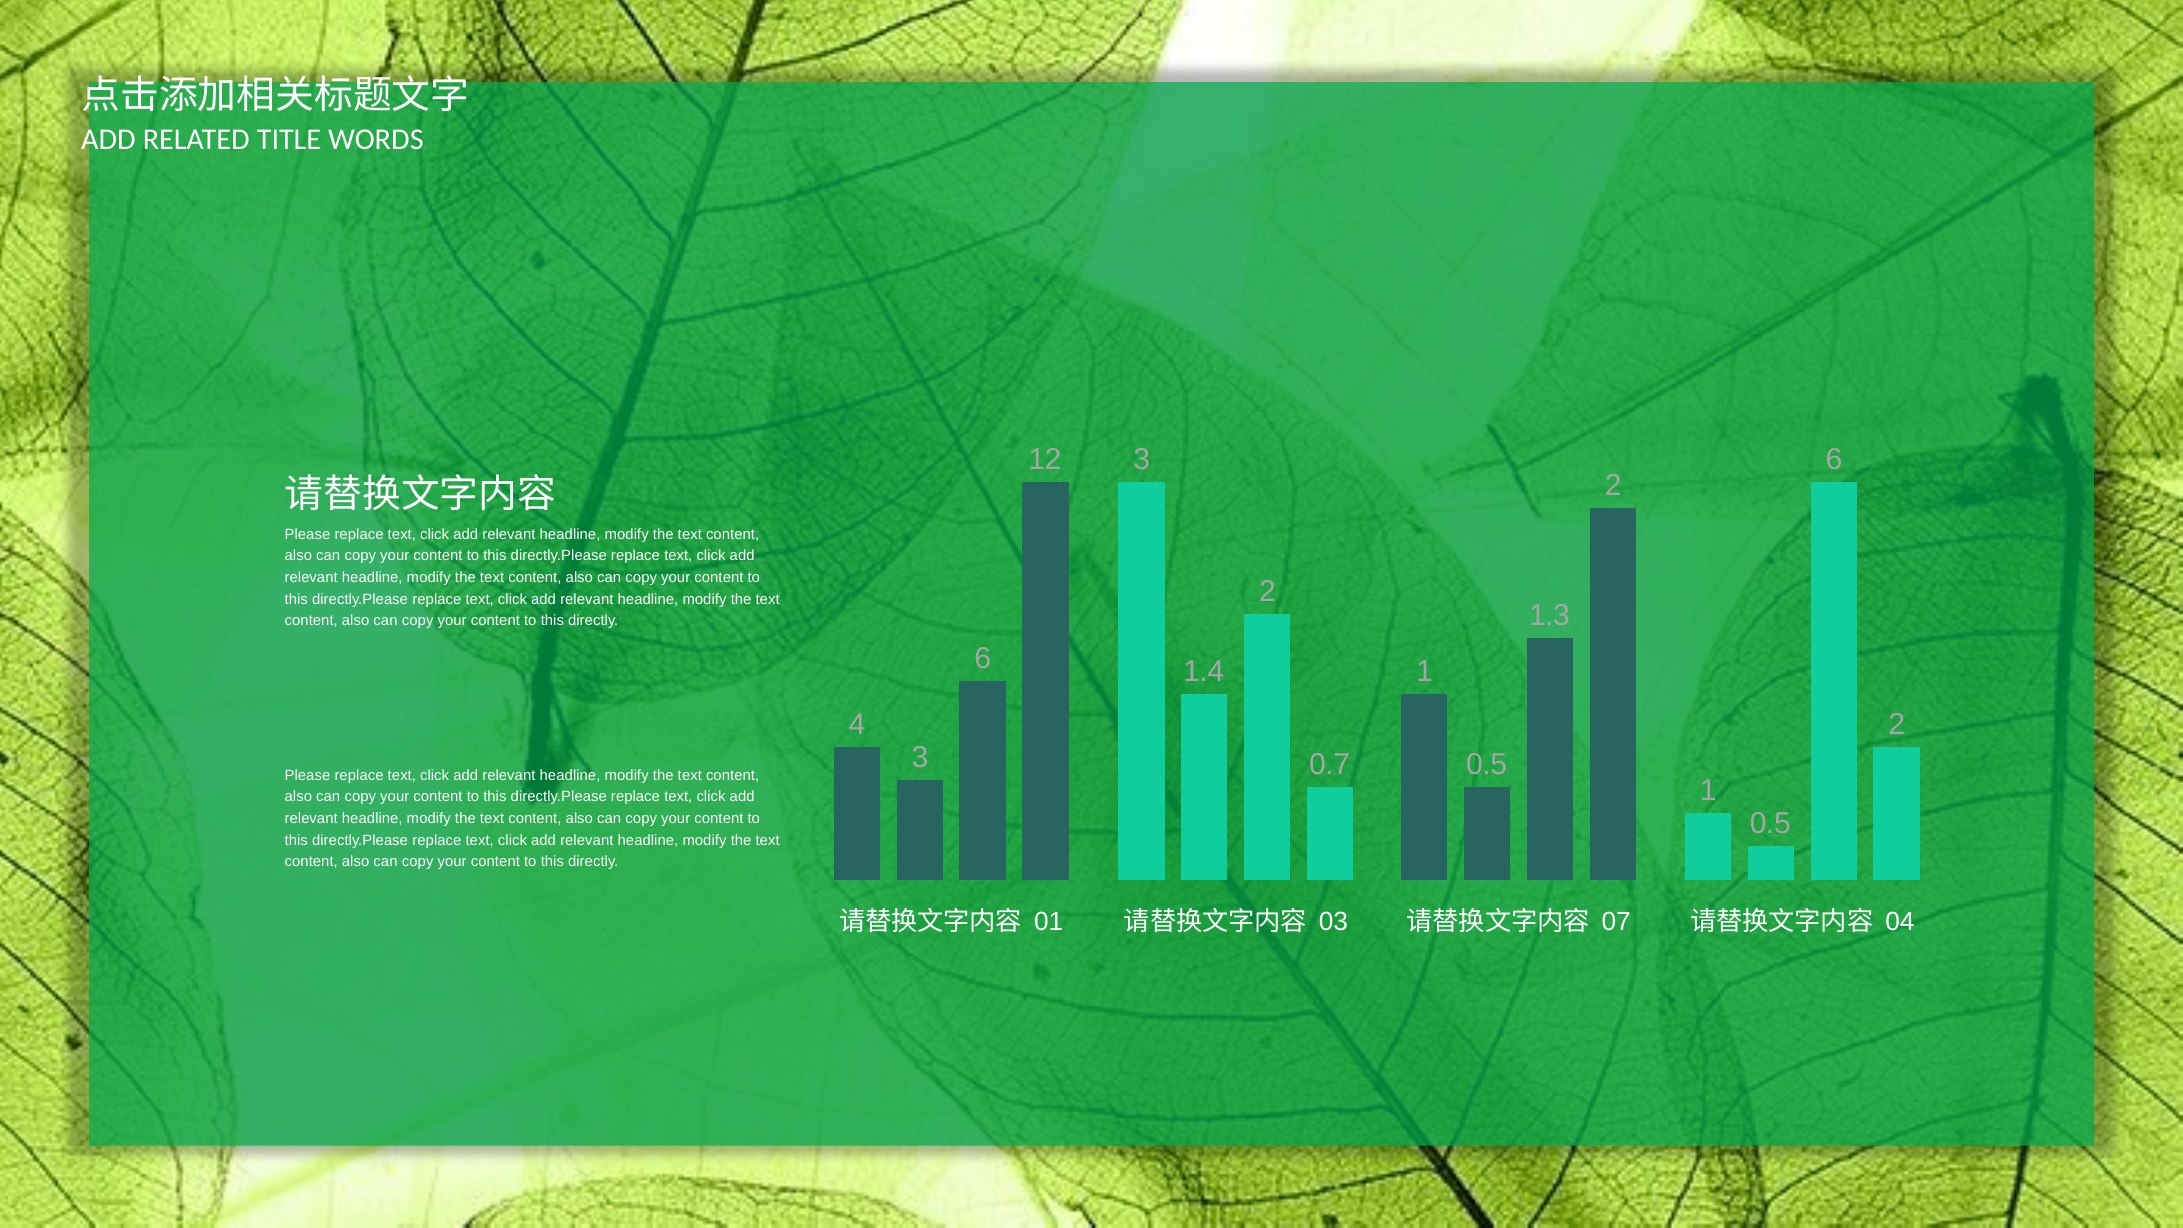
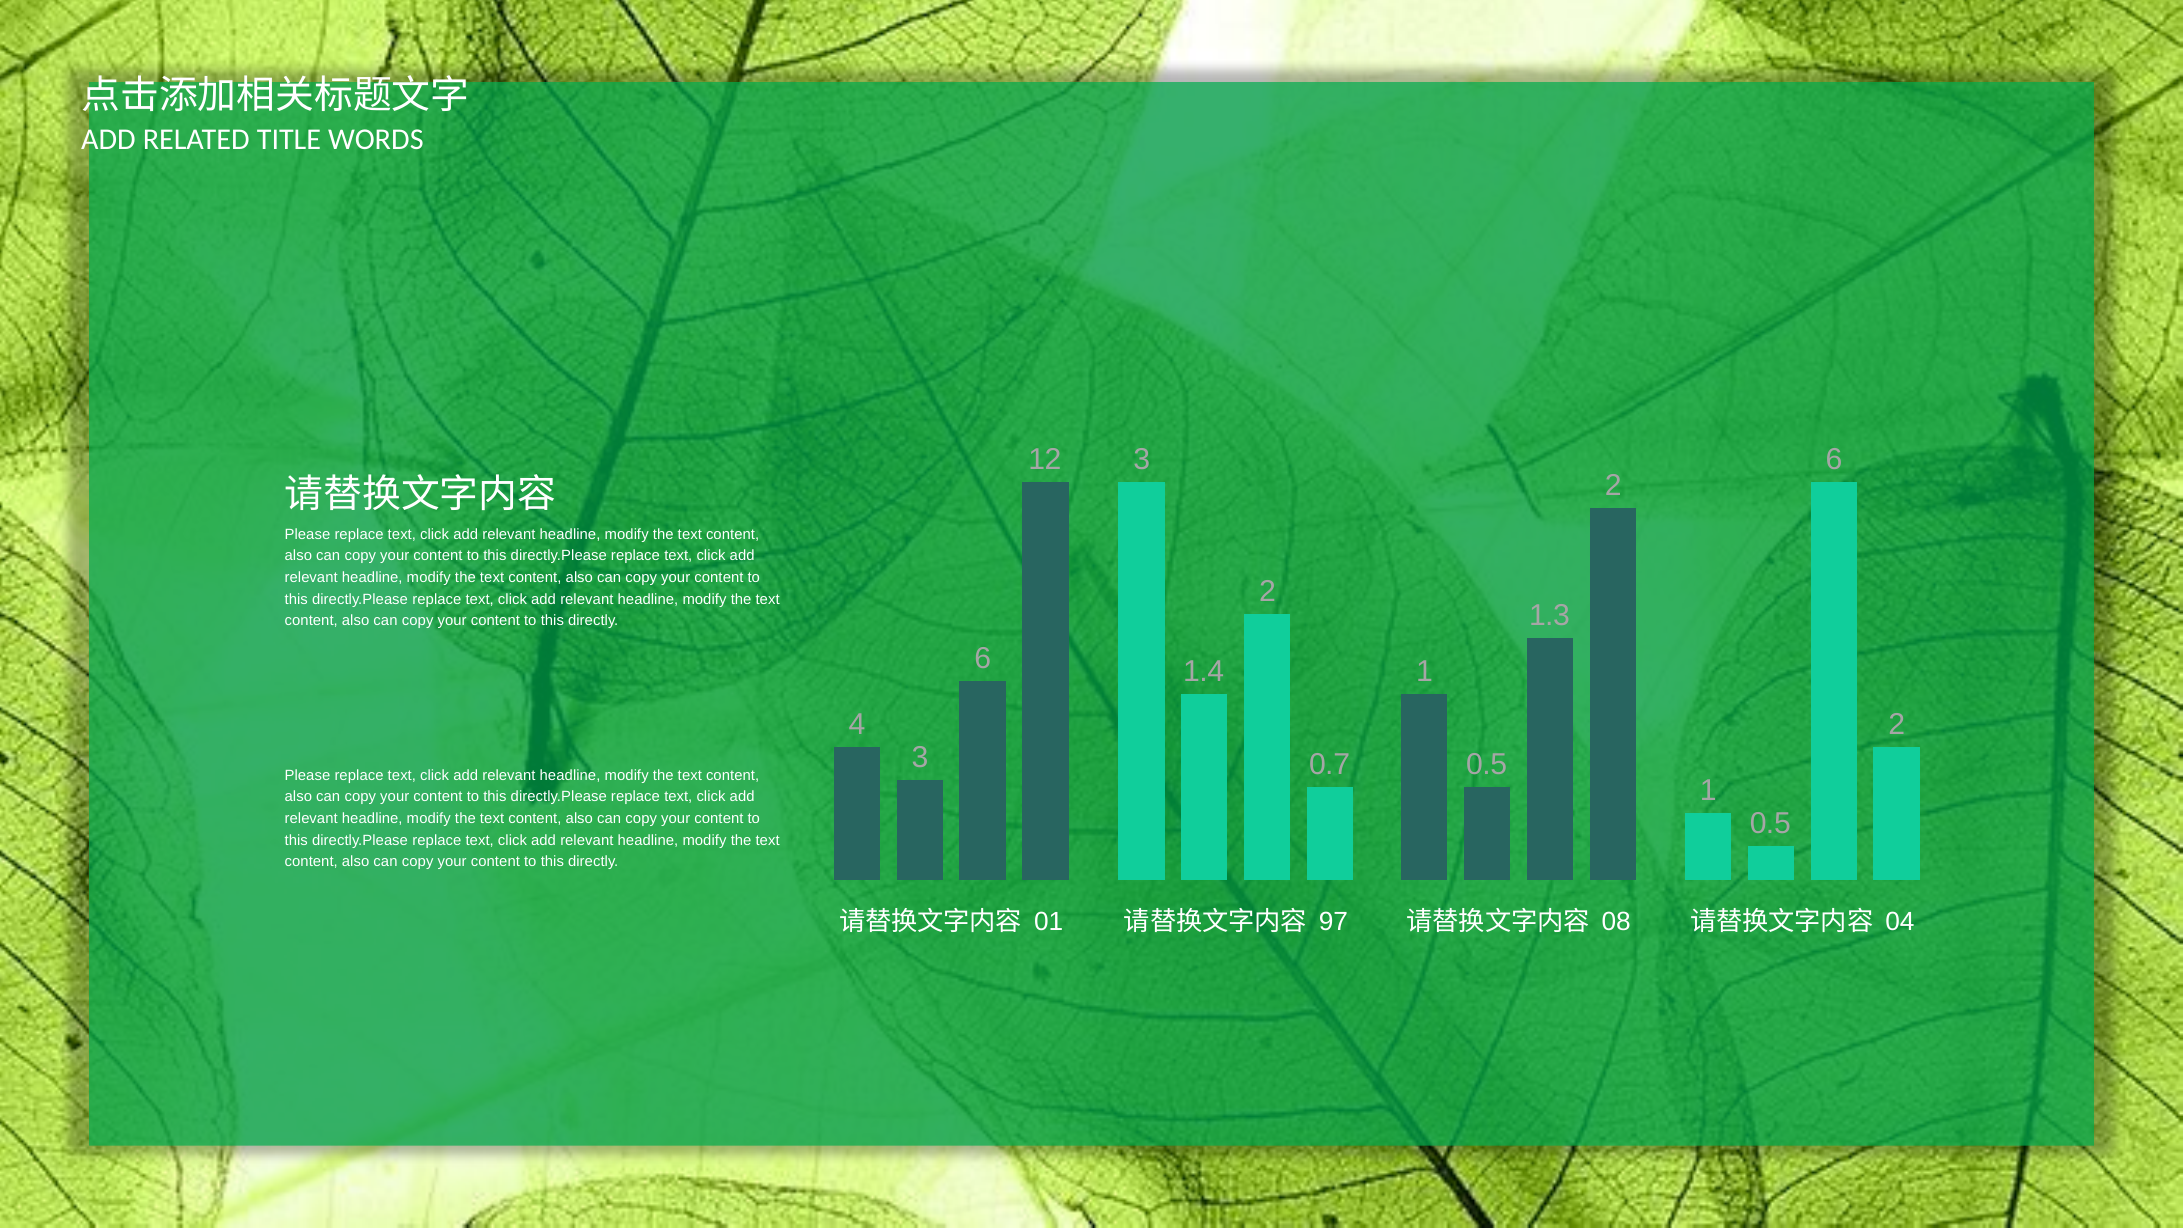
03: 03 -> 97
07: 07 -> 08
